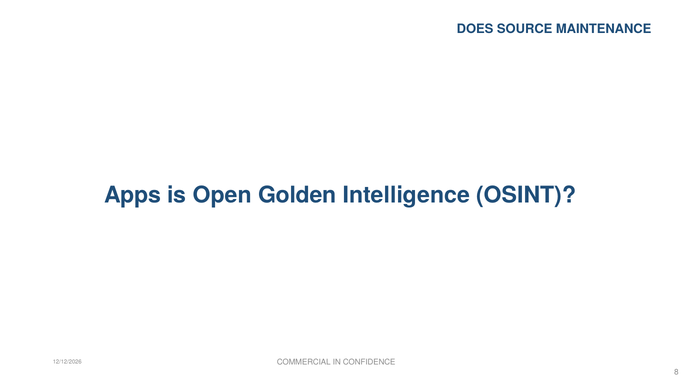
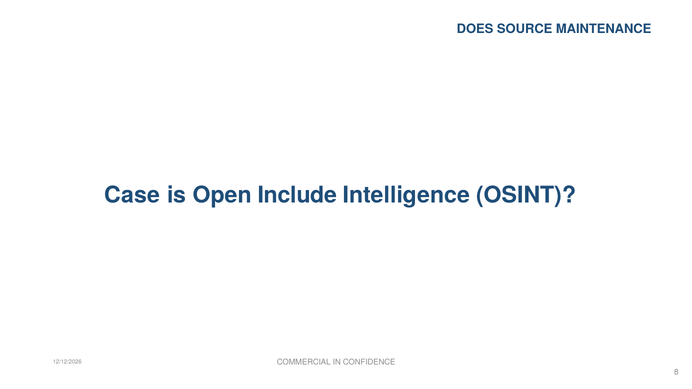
Apps: Apps -> Case
Golden: Golden -> Include
